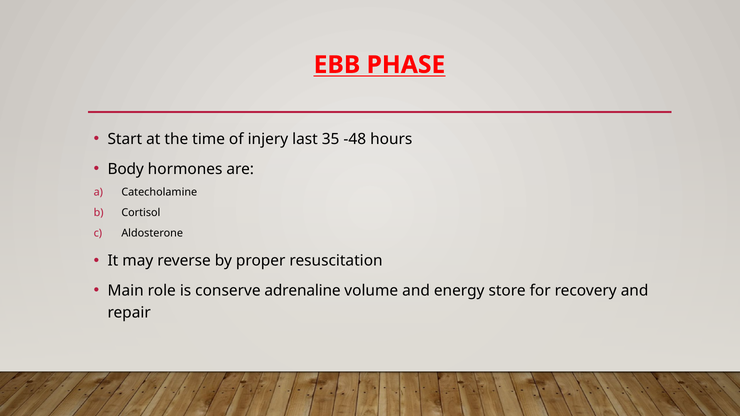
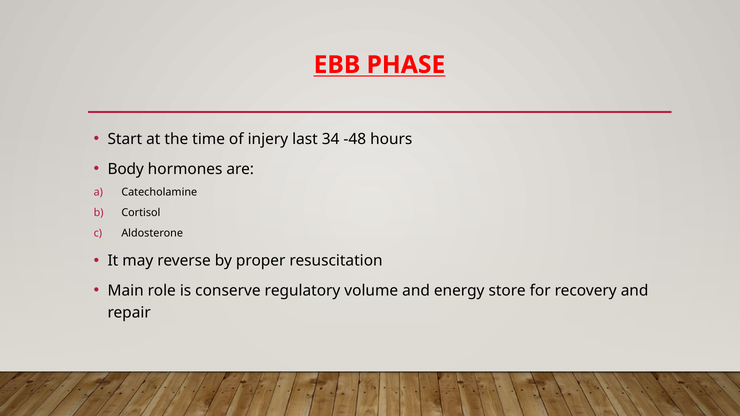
35: 35 -> 34
adrenaline: adrenaline -> regulatory
